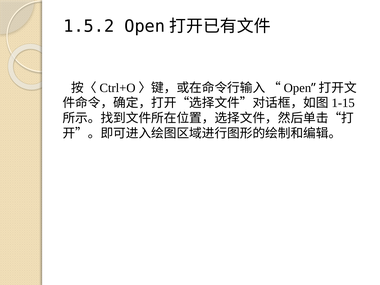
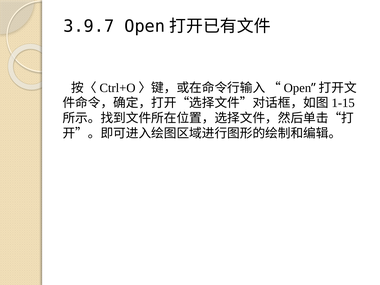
1.5.2: 1.5.2 -> 3.9.7
